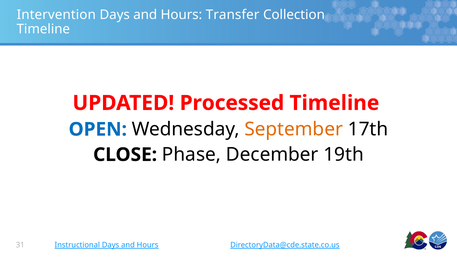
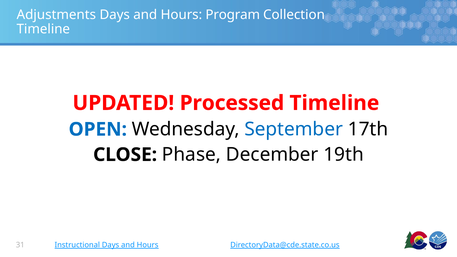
Intervention: Intervention -> Adjustments
Transfer: Transfer -> Program
September colour: orange -> blue
